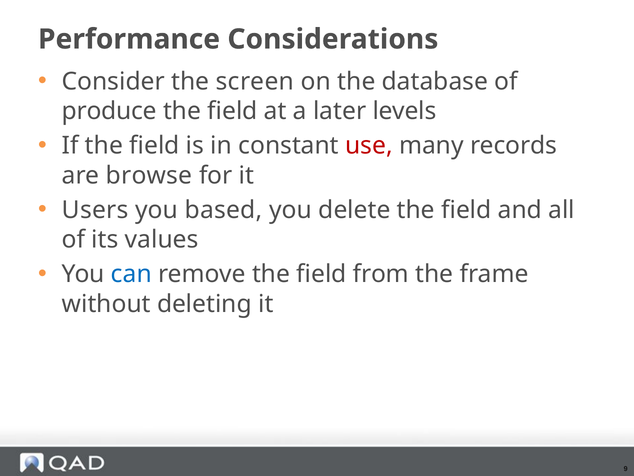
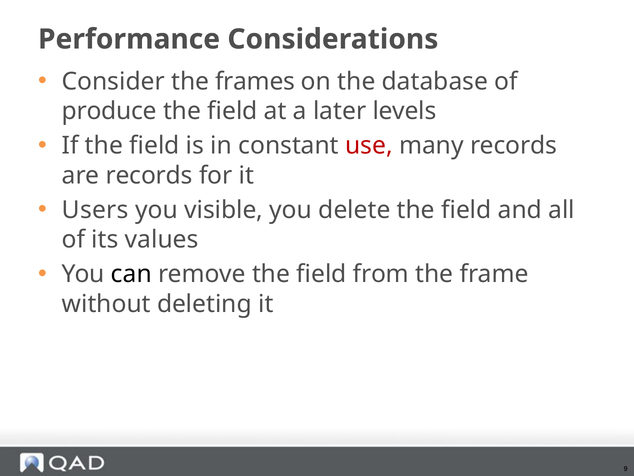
screen: screen -> frames
are browse: browse -> records
based: based -> visible
can colour: blue -> black
